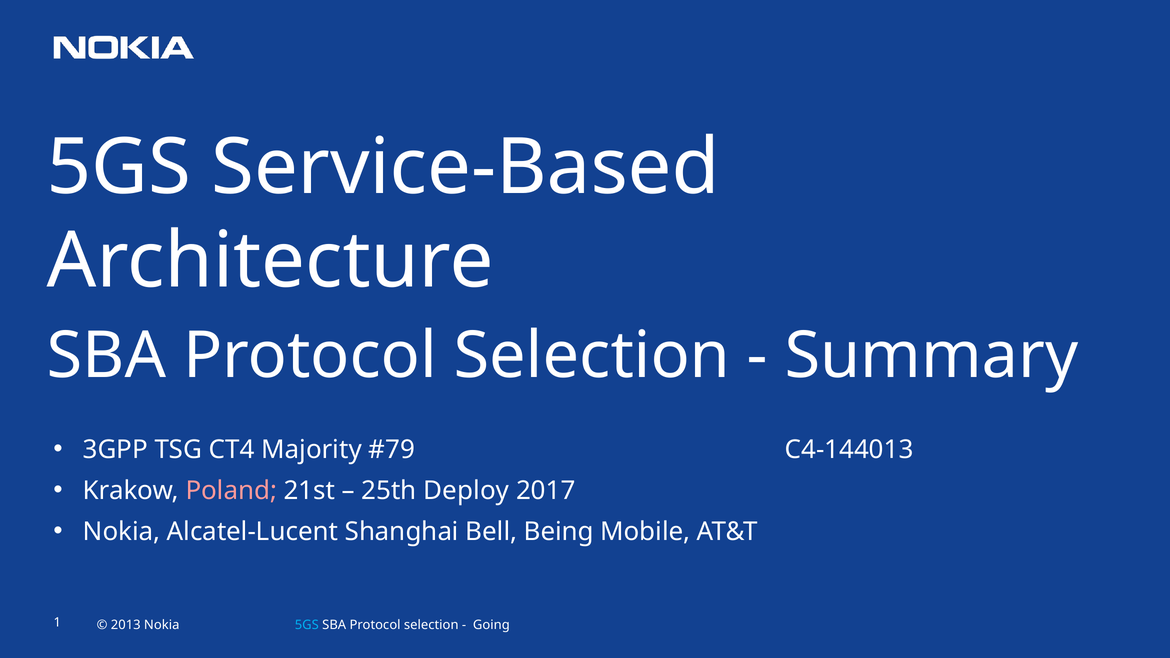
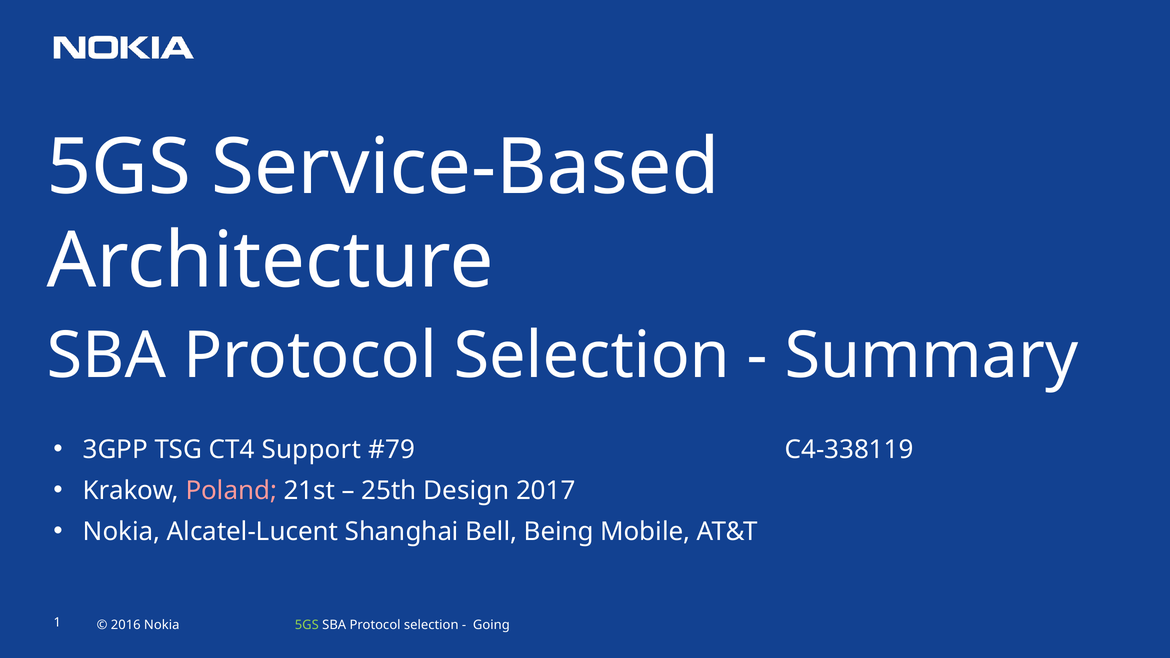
Majority: Majority -> Support
C4-144013: C4-144013 -> C4-338119
Deploy: Deploy -> Design
2013: 2013 -> 2016
5GS at (307, 625) colour: light blue -> light green
